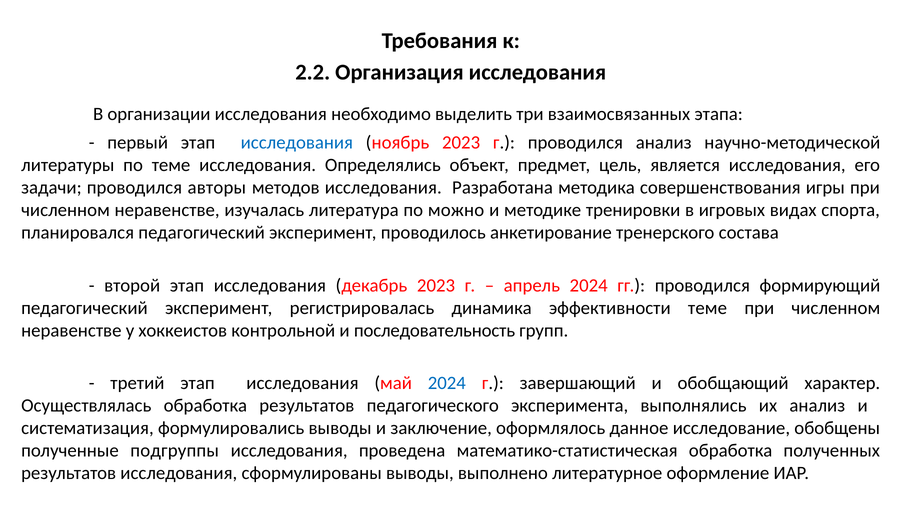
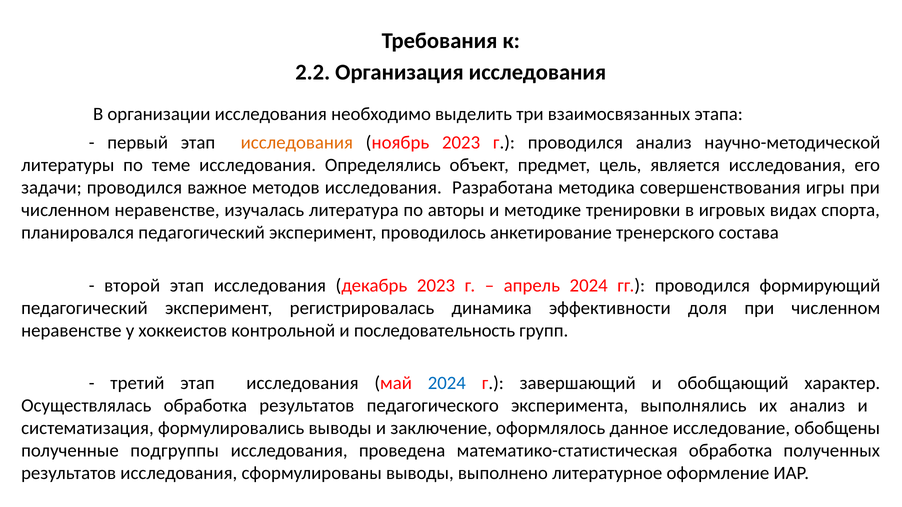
исследования at (297, 143) colour: blue -> orange
авторы: авторы -> важное
можно: можно -> авторы
эффективности теме: теме -> доля
